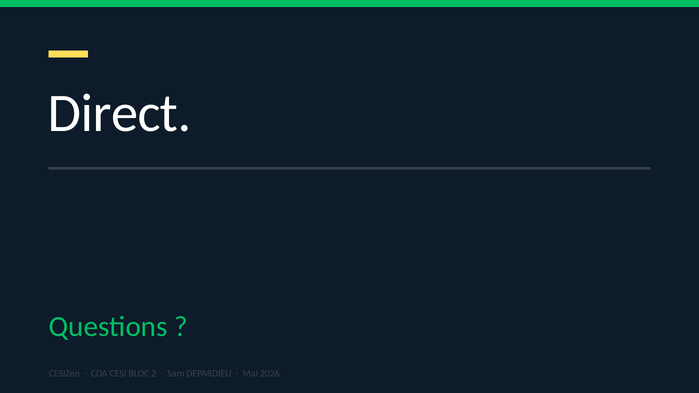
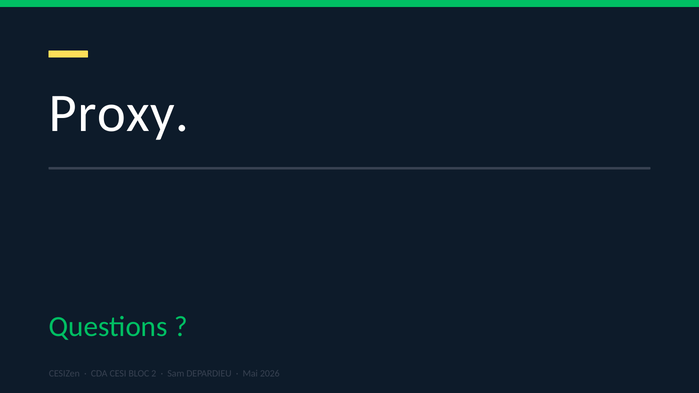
Direct: Direct -> Proxy
